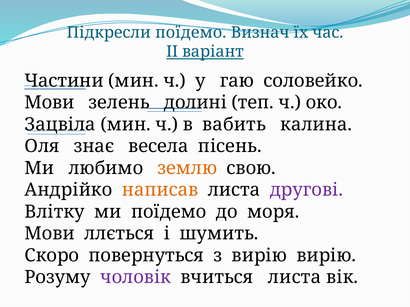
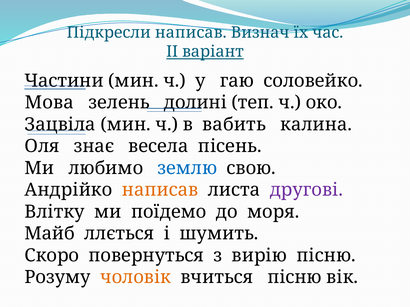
Підкресли поїдемо: поїдемо -> написав
Мови at (49, 103): Мови -> Мова
землю colour: orange -> blue
Мови at (50, 234): Мови -> Майб
вирію вирію: вирію -> пісню
чоловік colour: purple -> orange
вчиться листа: листа -> пісню
